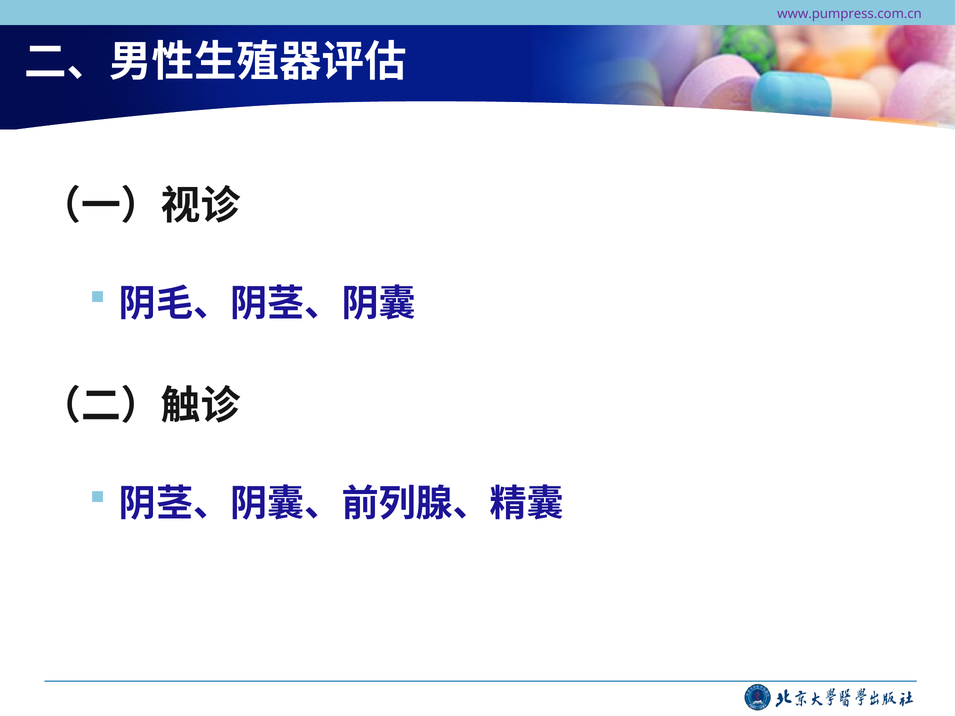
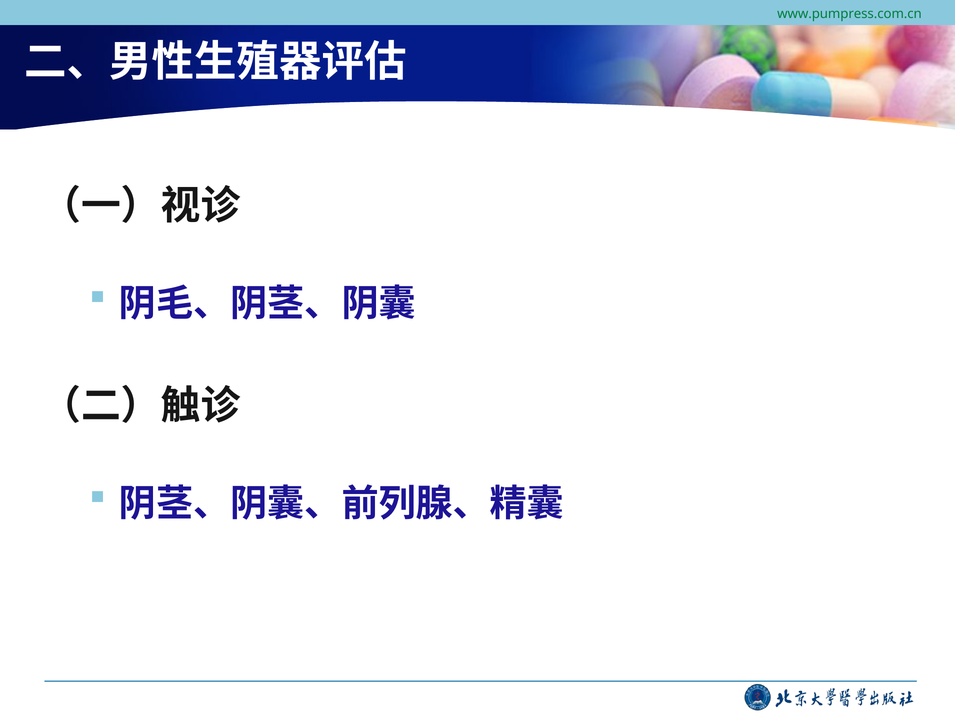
www.pumpress.com.cn colour: purple -> green
